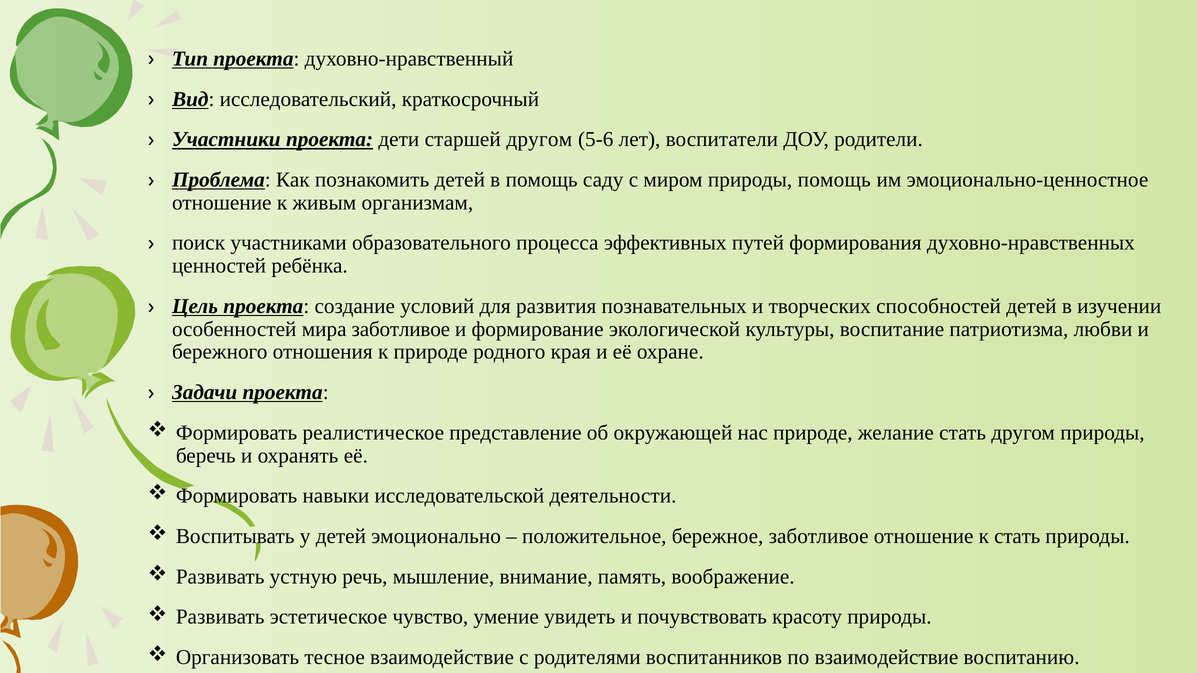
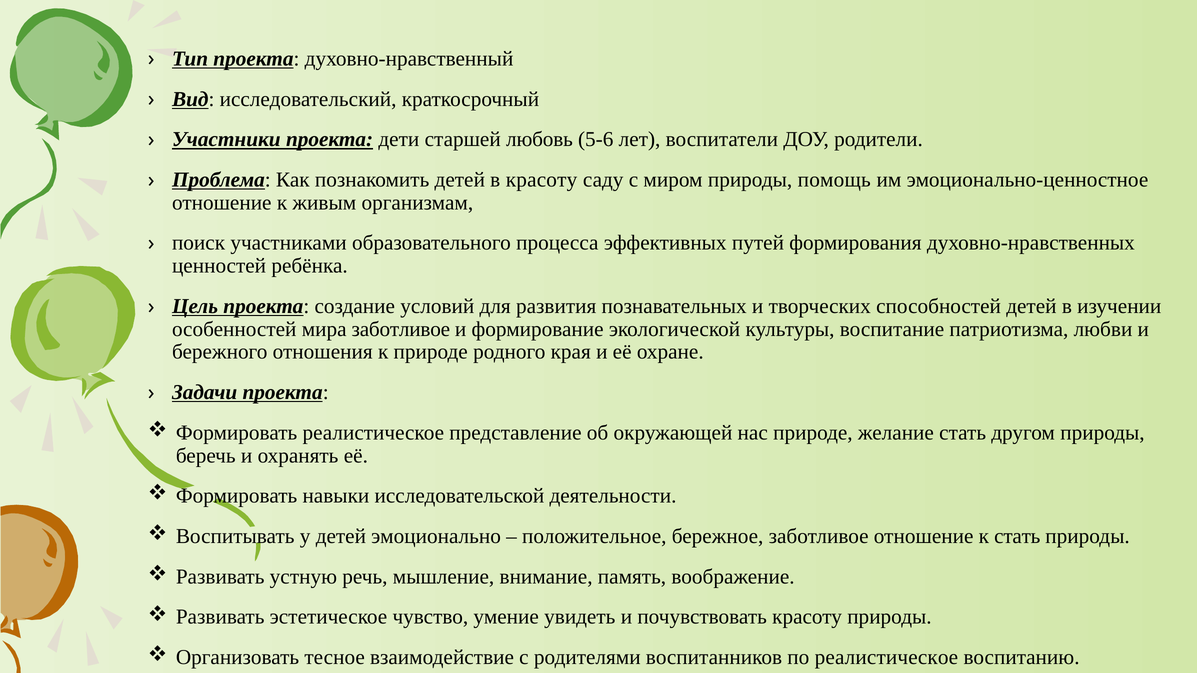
старшей другом: другом -> любовь
в помощь: помощь -> красоту
по взаимодействие: взаимодействие -> реалистическое
